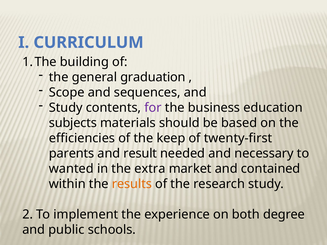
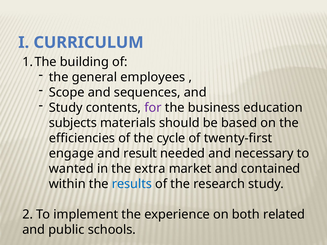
graduation: graduation -> employees
keep: keep -> cycle
parents: parents -> engage
results colour: orange -> blue
degree: degree -> related
